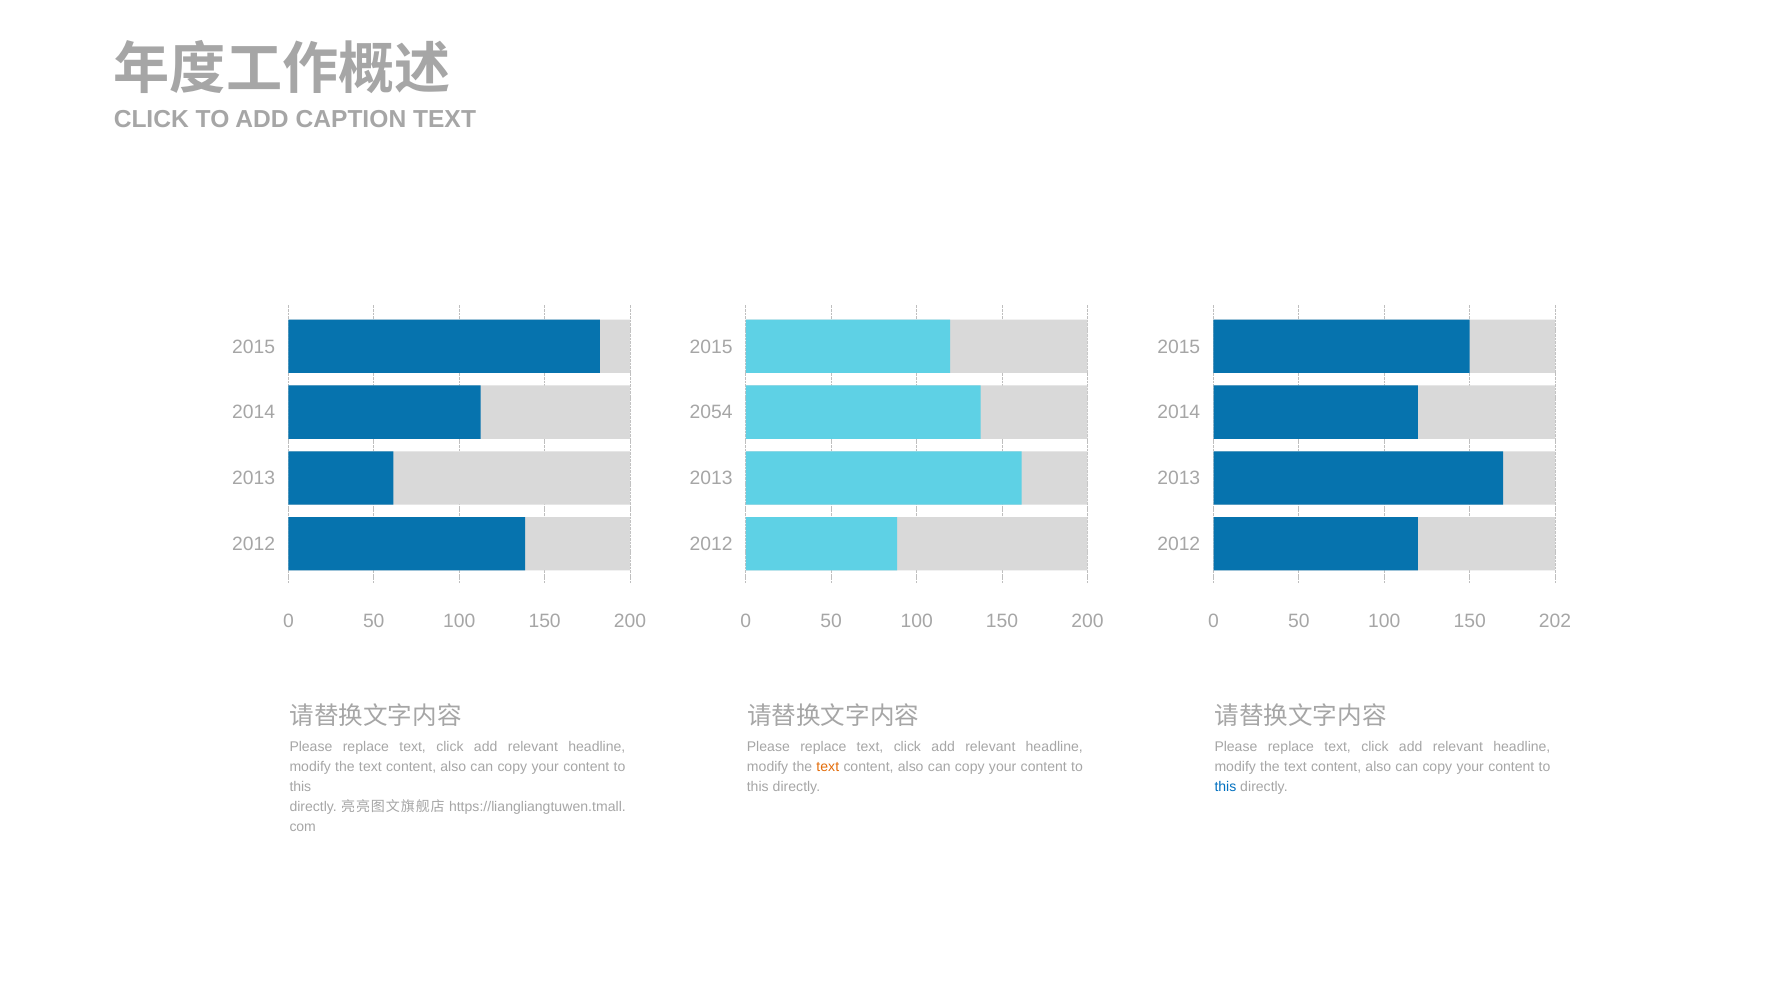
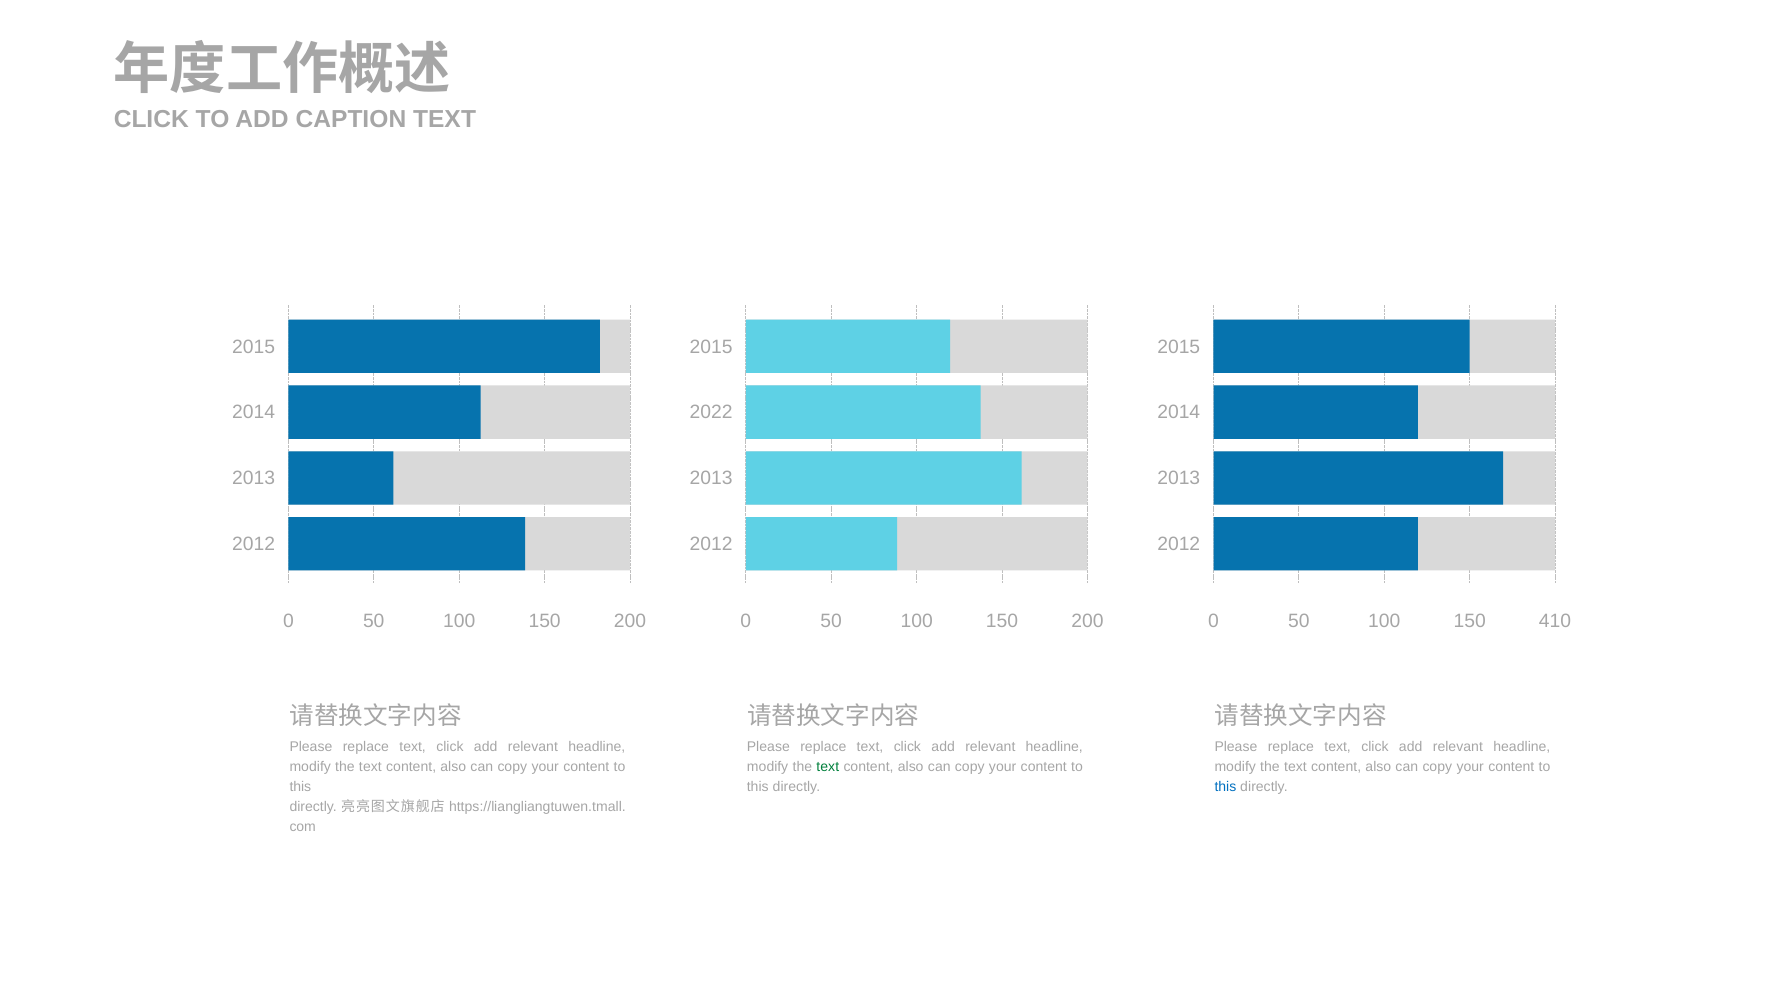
2054: 2054 -> 2022
202: 202 -> 410
text at (828, 767) colour: orange -> green
